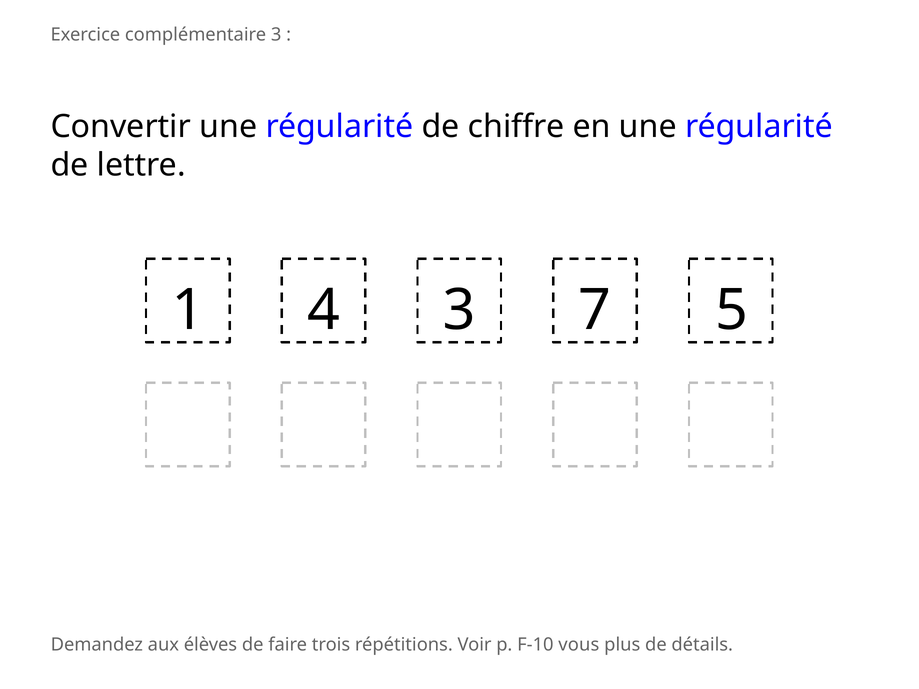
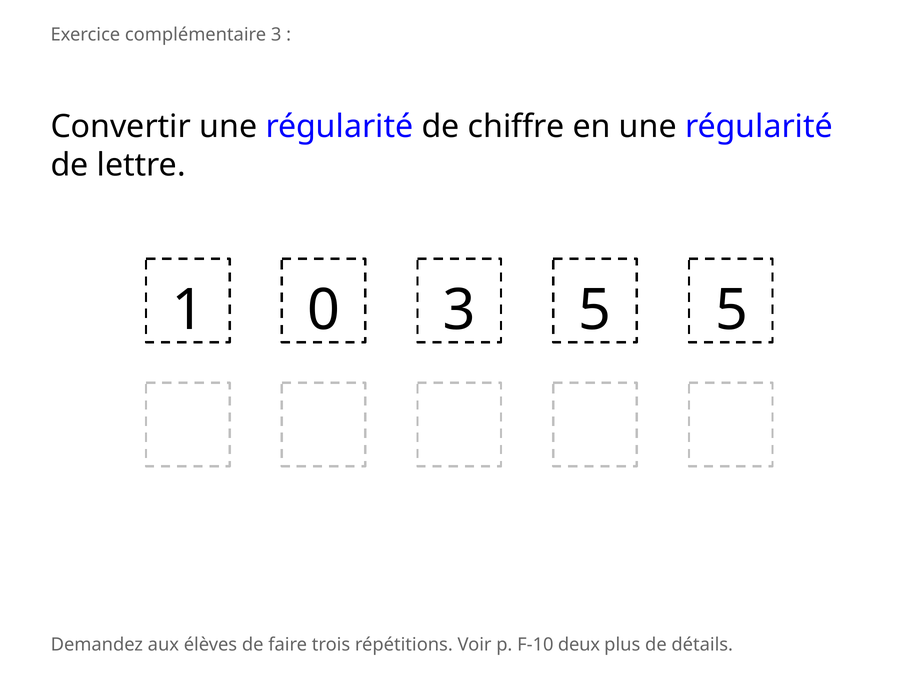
4: 4 -> 0
3 7: 7 -> 5
vous: vous -> deux
